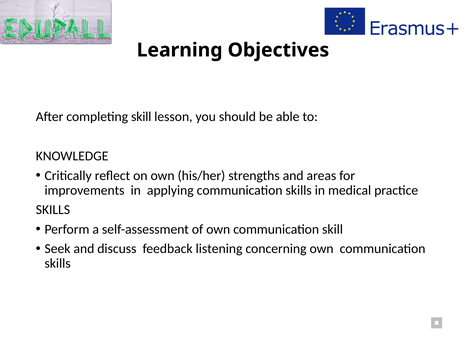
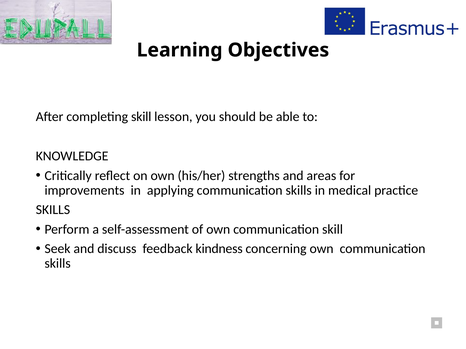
listening: listening -> kindness
